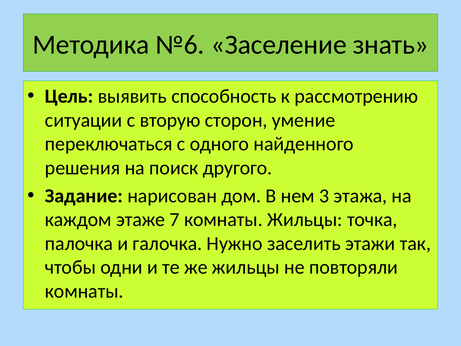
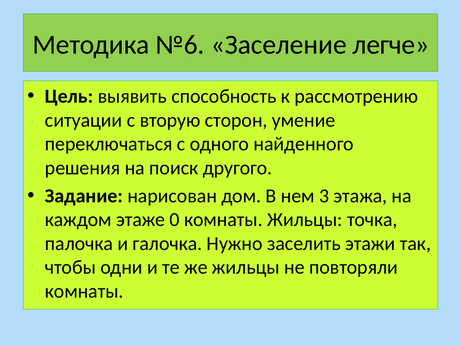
знать: знать -> легче
7: 7 -> 0
